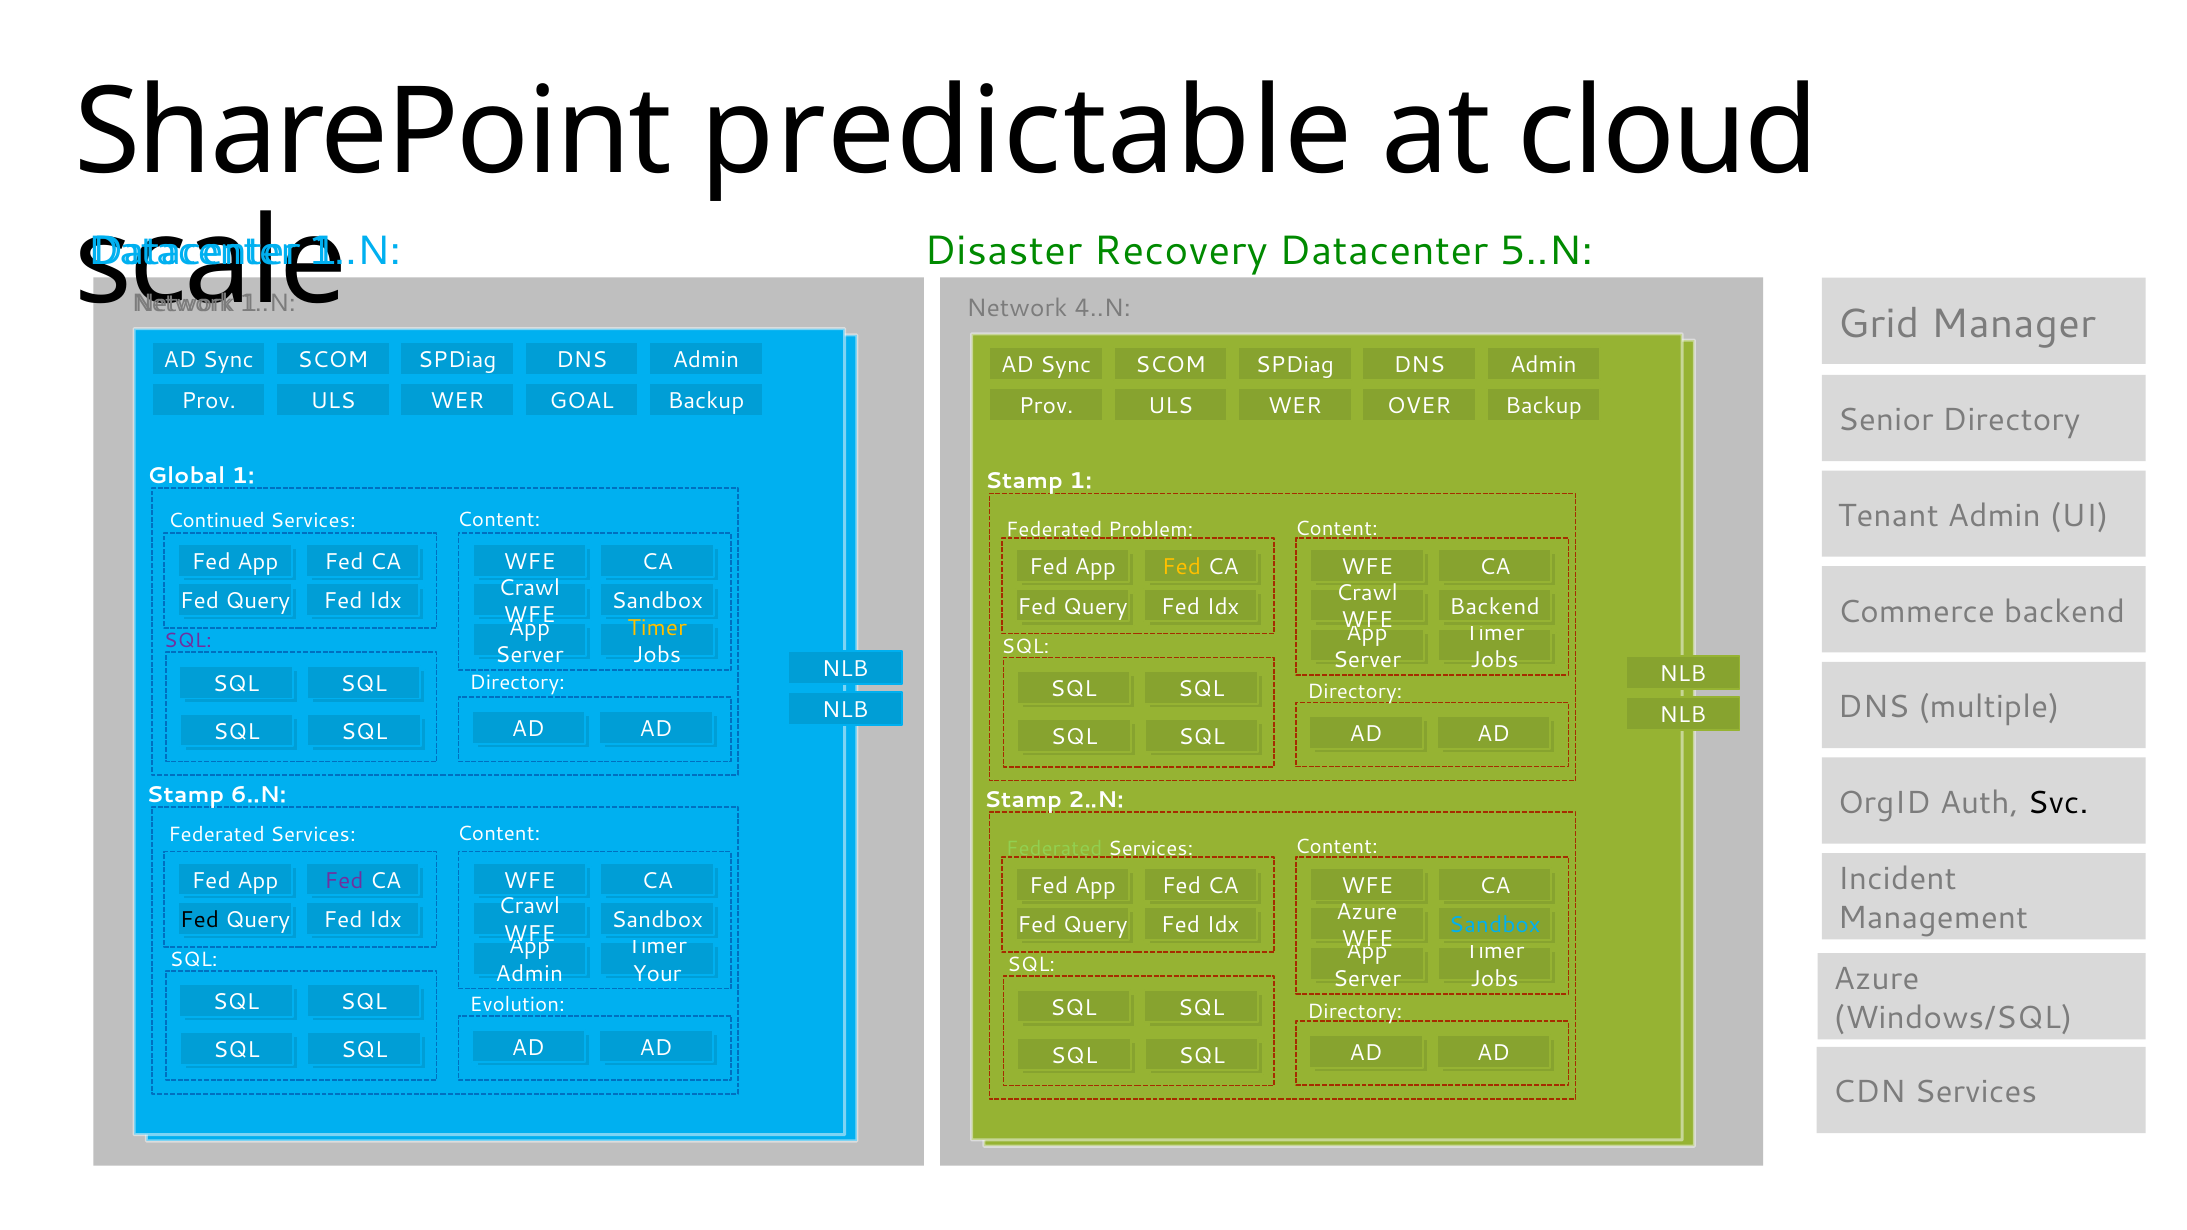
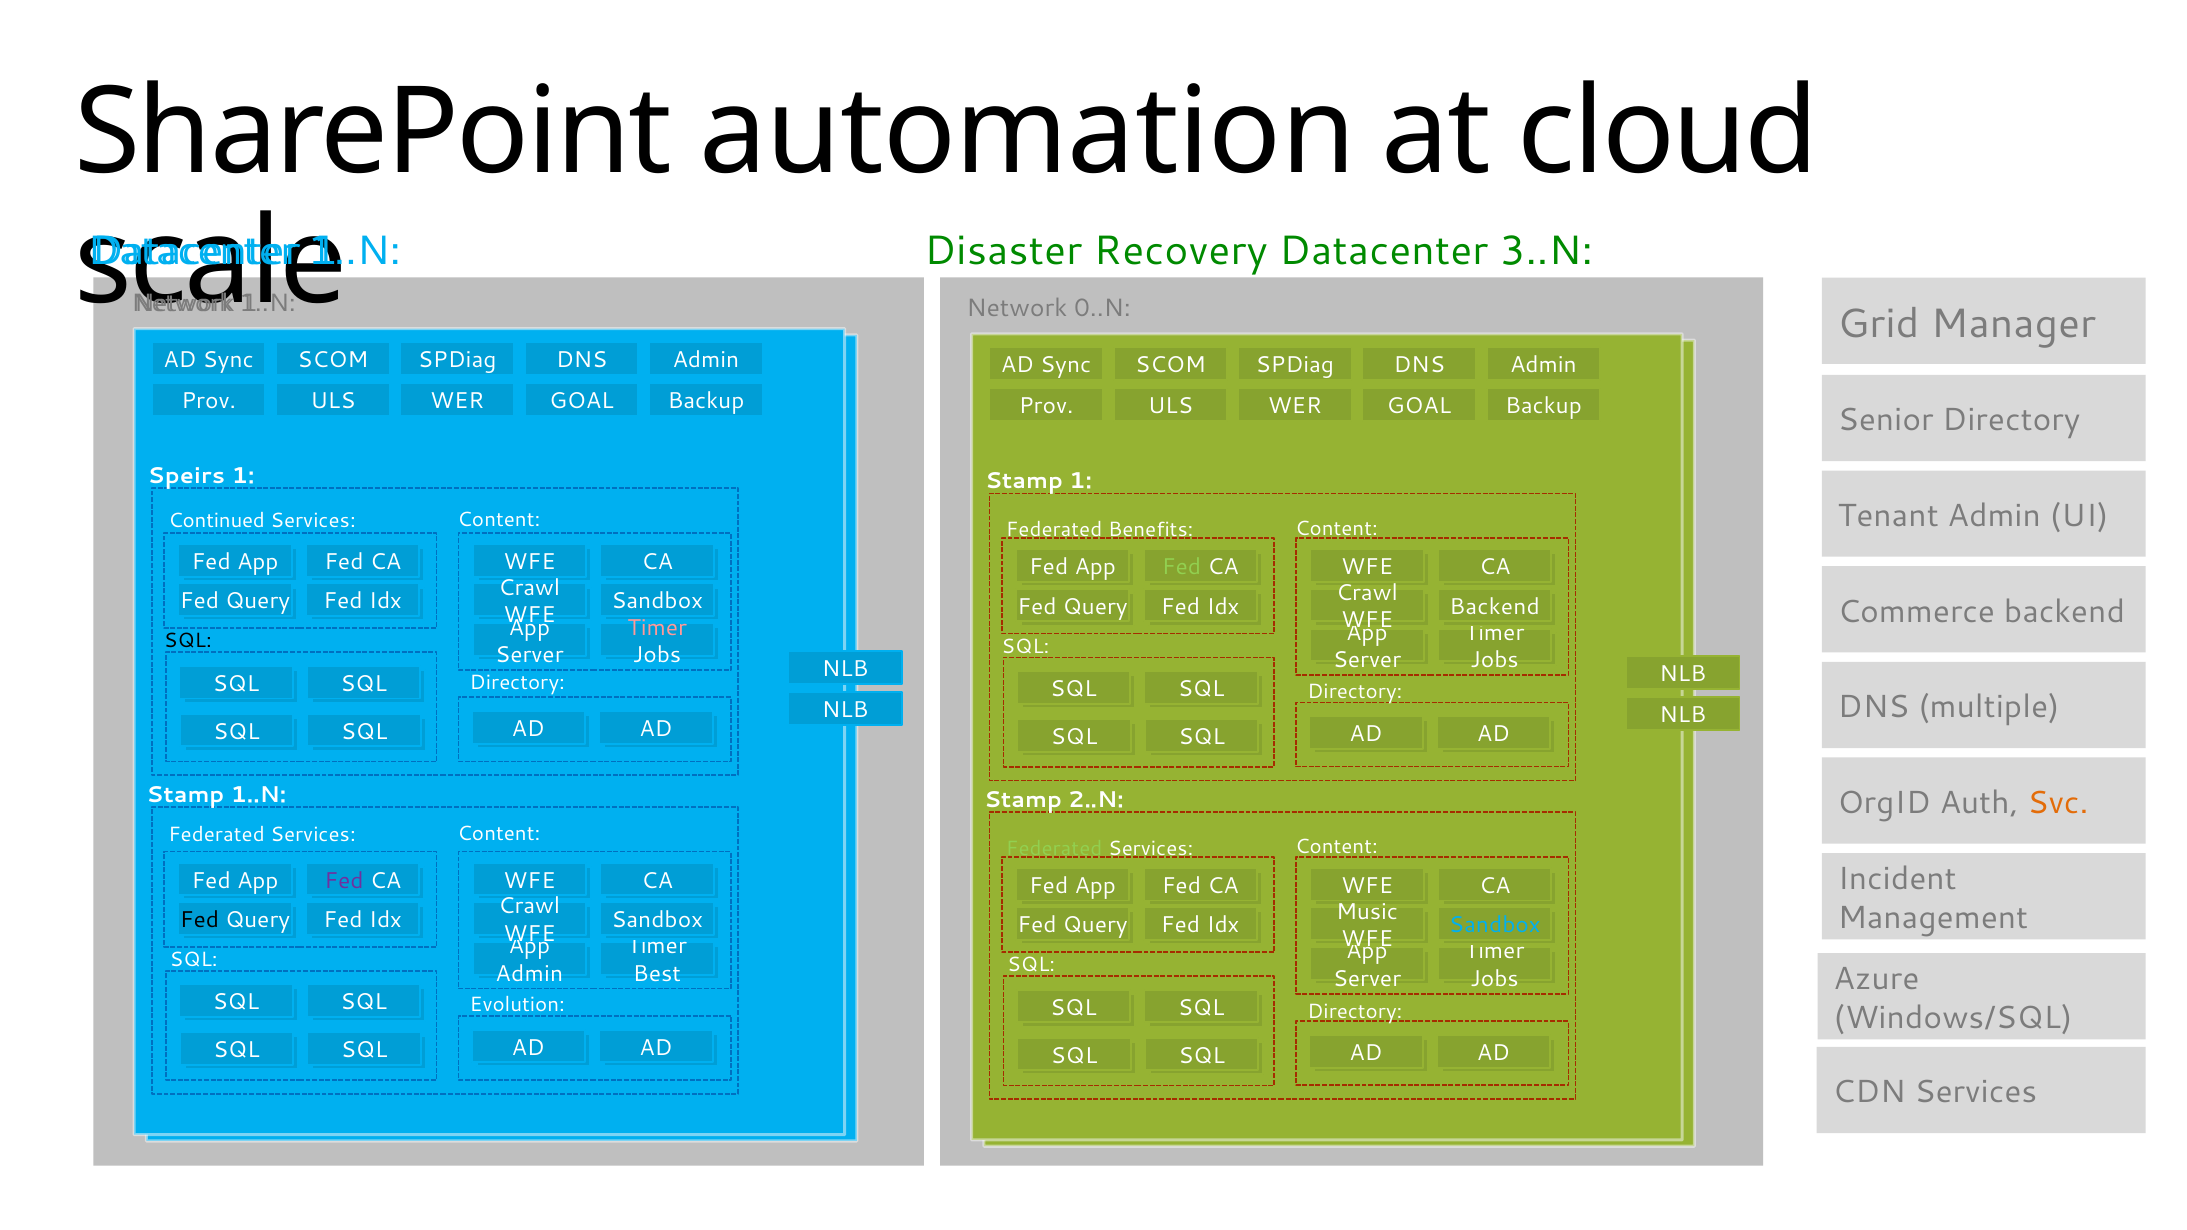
predictable: predictable -> automation
5..N: 5..N -> 3..N
4..N: 4..N -> 0..N
OVER at (1419, 406): OVER -> GOAL
Global: Global -> Speirs
Problem: Problem -> Benefits
Fed at (1181, 567) colour: yellow -> light green
Timer at (657, 628) colour: yellow -> pink
SQL at (188, 641) colour: purple -> black
Stamp 6..N: 6..N -> 1..N
Svc colour: black -> orange
Azure at (1367, 912): Azure -> Music
Your: Your -> Best
